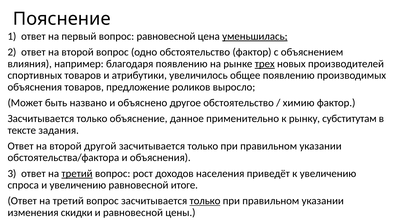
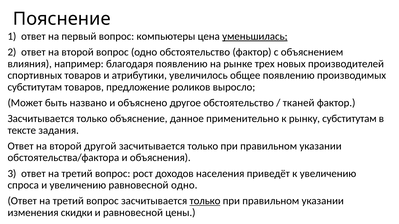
вопрос равновесной: равновесной -> компьютеры
трех underline: present -> none
объяснения at (35, 87): объяснения -> субститутам
химию: химию -> тканей
третий at (77, 174) underline: present -> none
равновесной итоге: итоге -> одно
